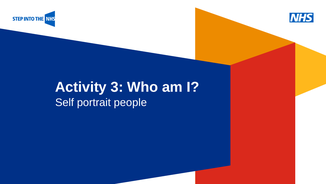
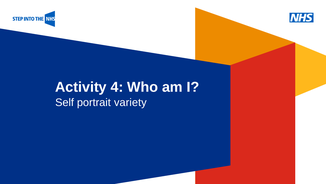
3: 3 -> 4
people: people -> variety
